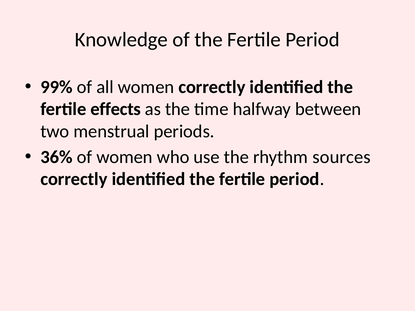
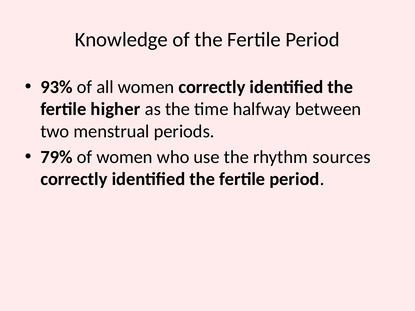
99%: 99% -> 93%
effects: effects -> higher
36%: 36% -> 79%
